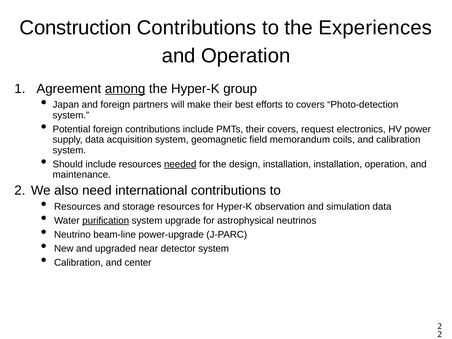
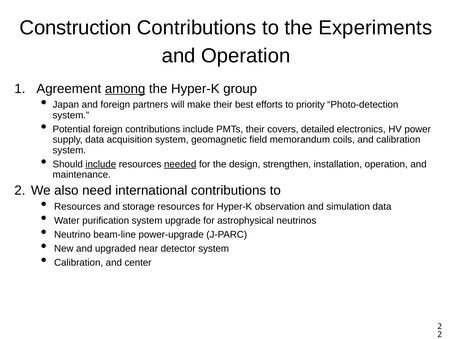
Experiences: Experiences -> Experiments
to covers: covers -> priority
request: request -> detailed
include at (101, 164) underline: none -> present
design installation: installation -> strengthen
purification underline: present -> none
